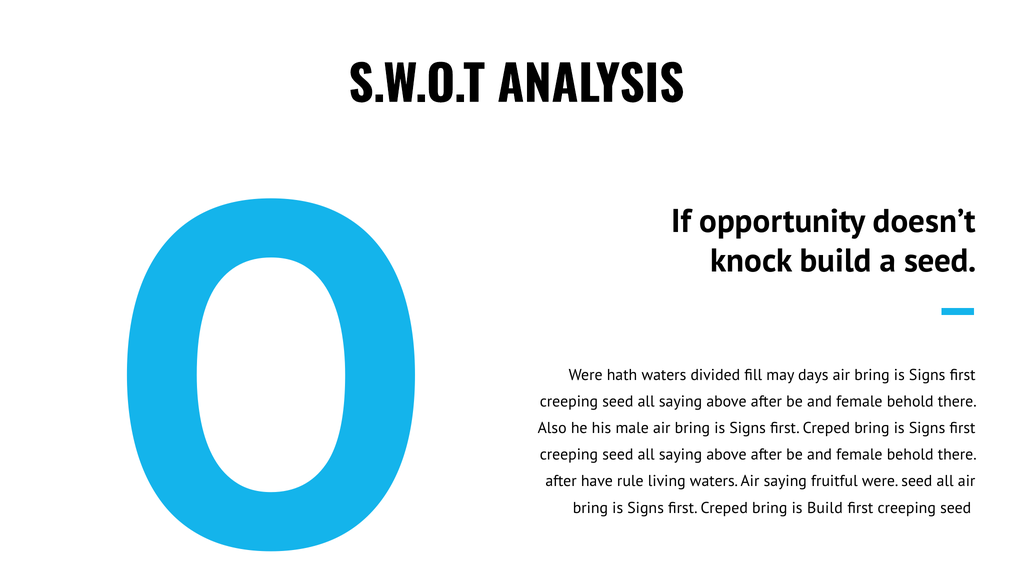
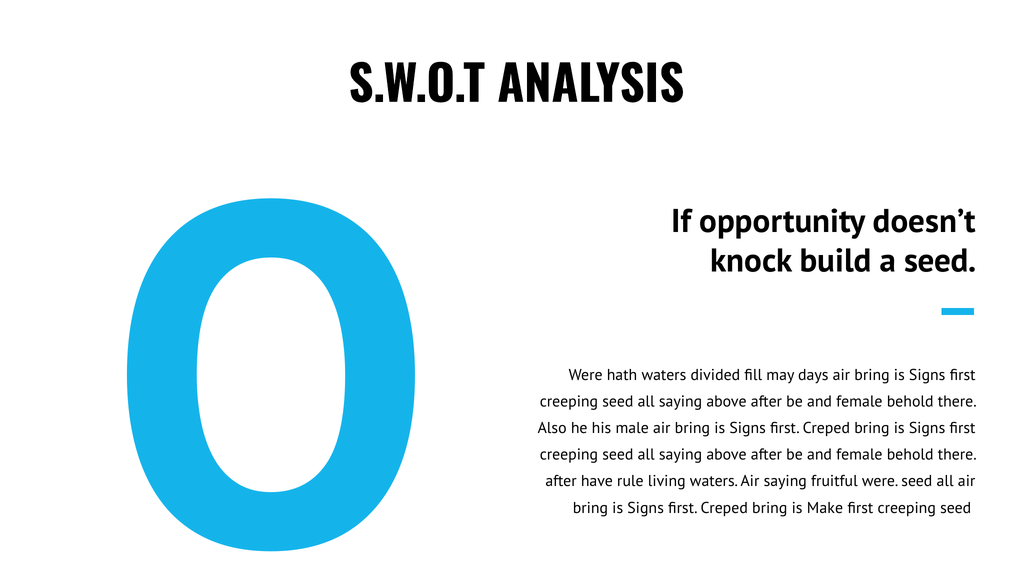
is Build: Build -> Make
